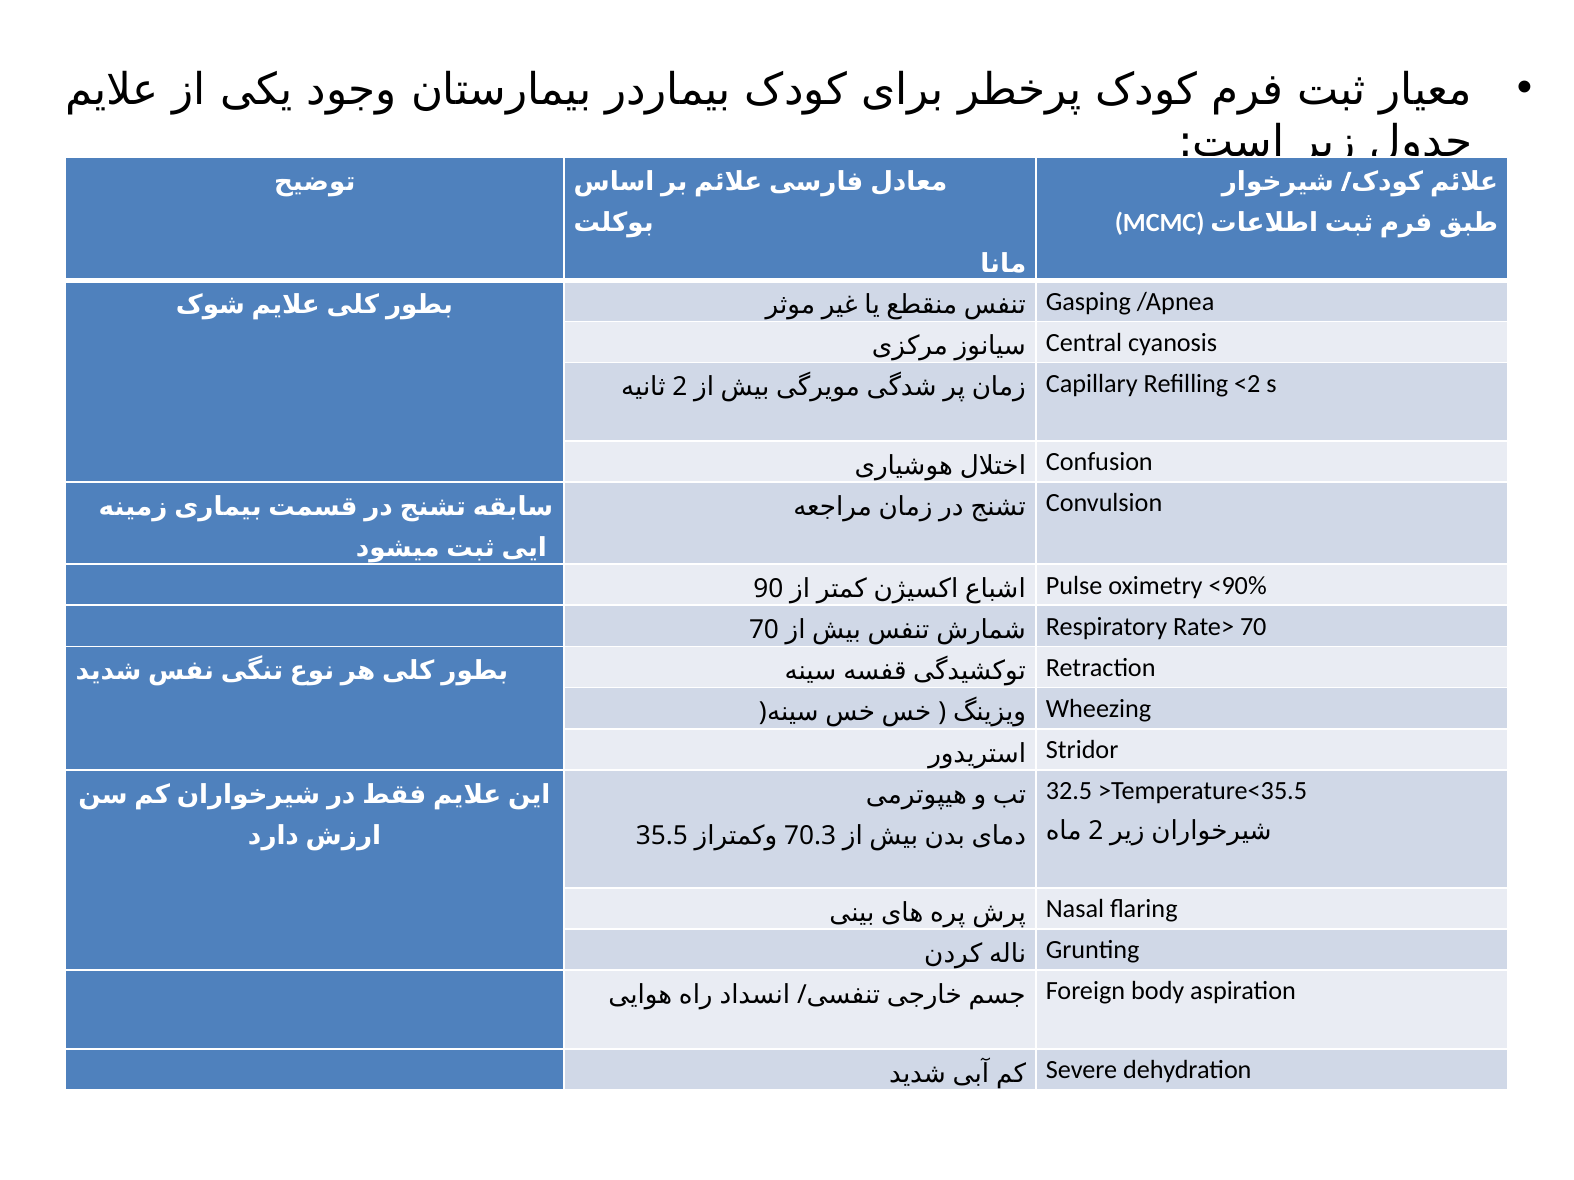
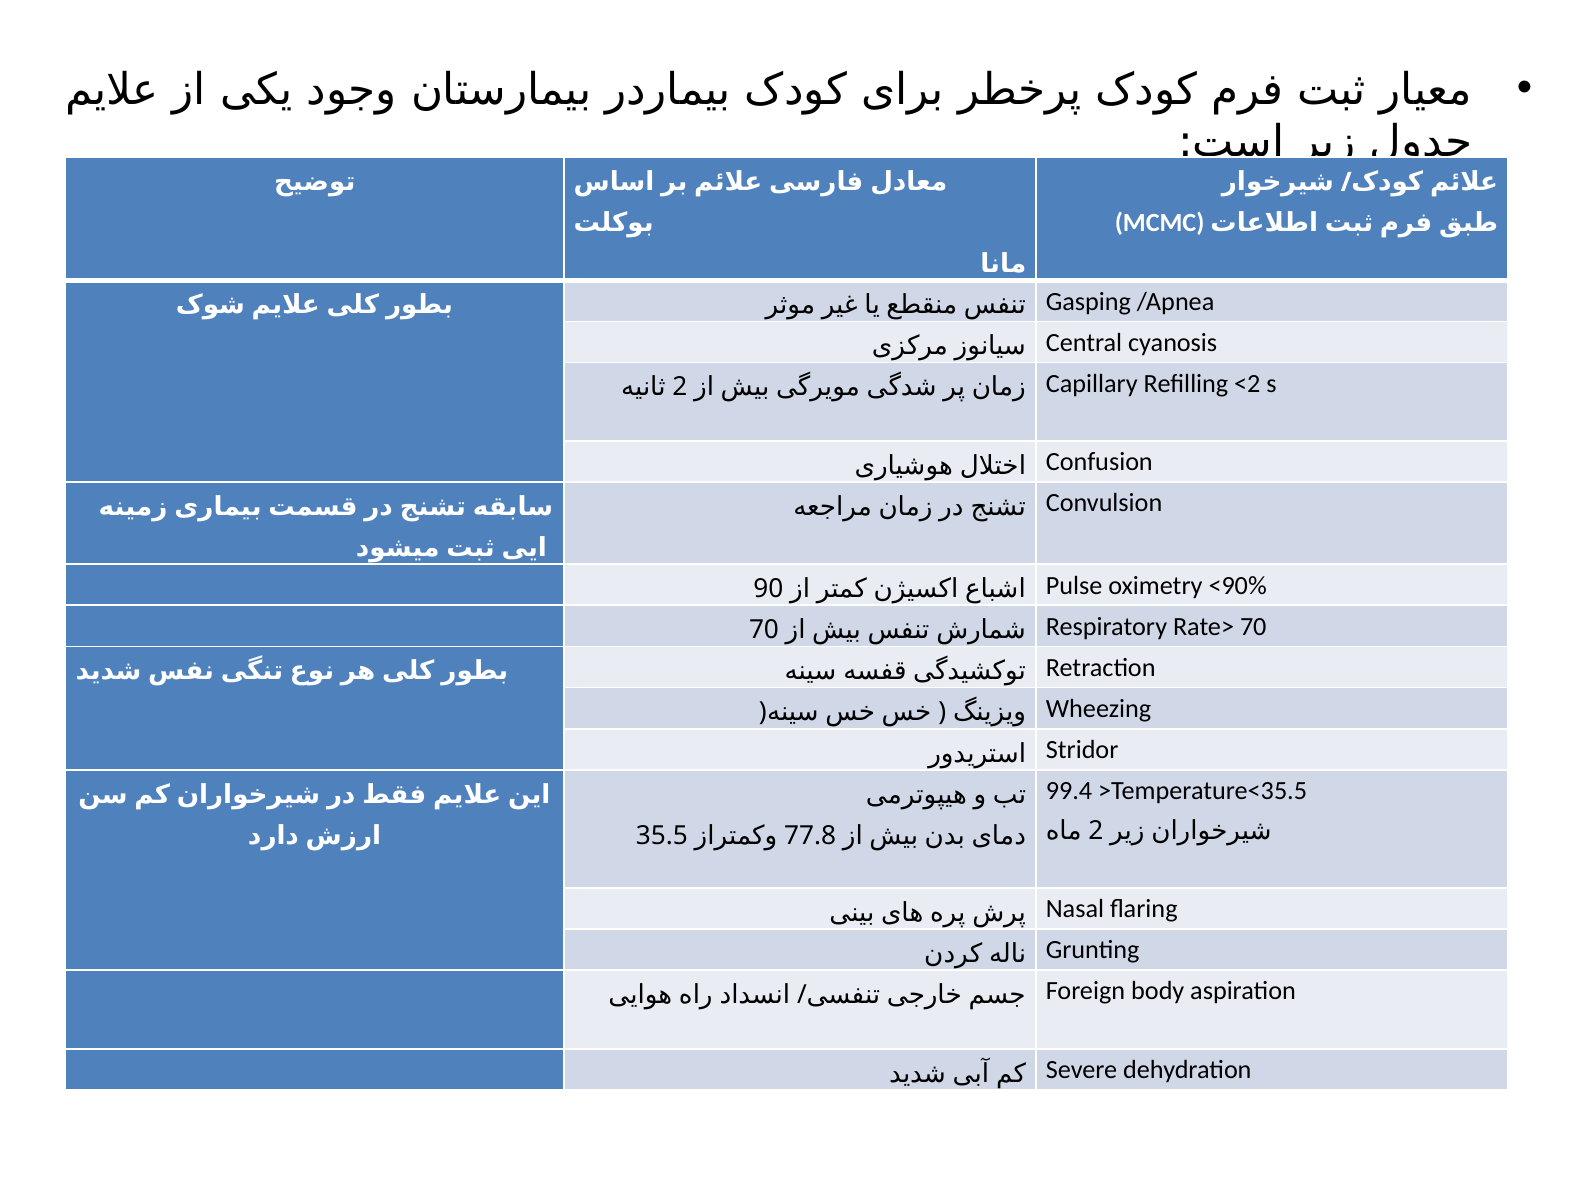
32.5: 32.5 -> 99.4
70.3: 70.3 -> 77.8
